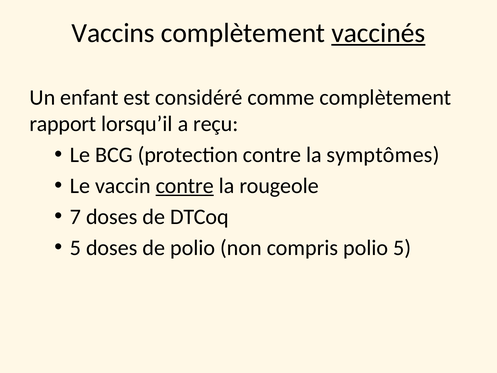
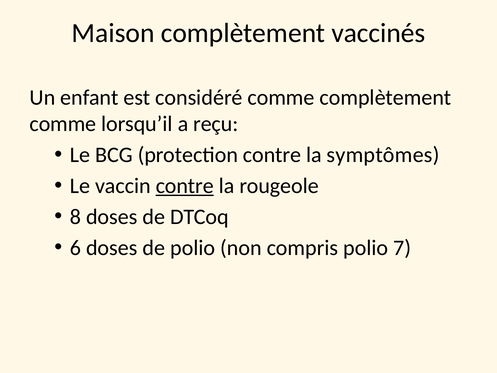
Vaccins: Vaccins -> Maison
vaccinés underline: present -> none
rapport at (63, 124): rapport -> comme
7: 7 -> 8
5 at (75, 248): 5 -> 6
polio 5: 5 -> 7
